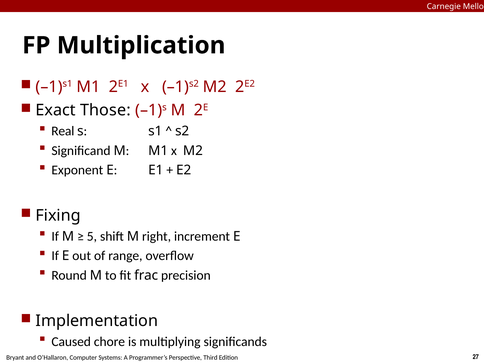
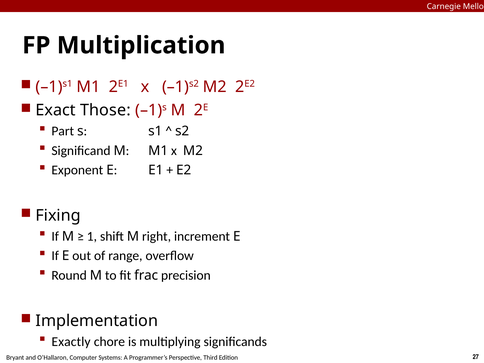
Real: Real -> Part
5: 5 -> 1
Caused: Caused -> Exactly
